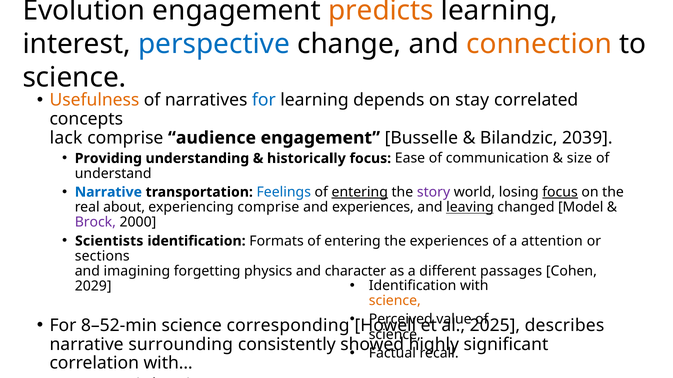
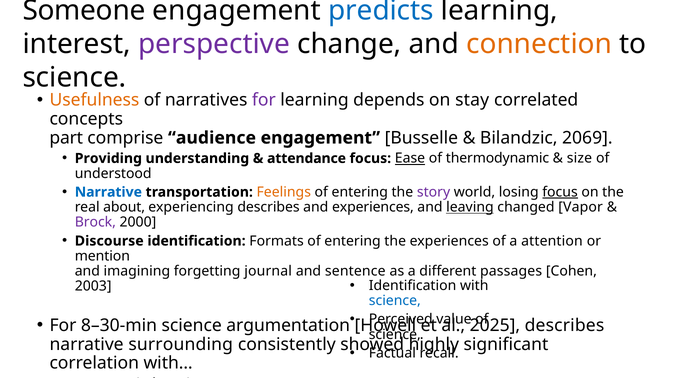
Evolution: Evolution -> Someone
predicts colour: orange -> blue
perspective colour: blue -> purple
for at (264, 100) colour: blue -> purple
lack: lack -> part
2039: 2039 -> 2069
historically: historically -> attendance
Ease underline: none -> present
communication: communication -> thermodynamic
understand: understand -> understood
Feelings colour: blue -> orange
entering at (360, 192) underline: present -> none
experiencing comprise: comprise -> describes
Model: Model -> Vapor
Scientists: Scientists -> Discourse
sections: sections -> mention
physics: physics -> journal
character: character -> sentence
2029: 2029 -> 2003
science at (395, 301) colour: orange -> blue
8–52-min: 8–52-min -> 8–30-min
corresponding: corresponding -> argumentation
